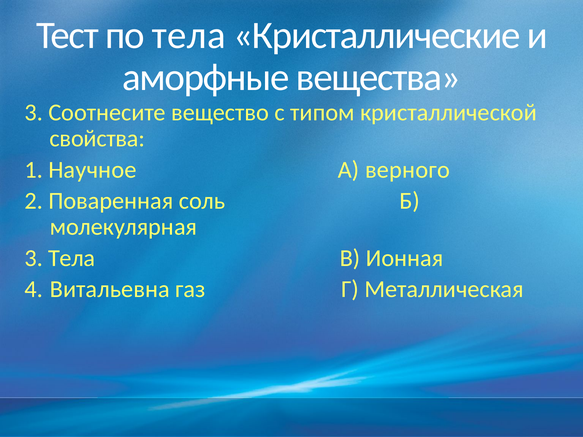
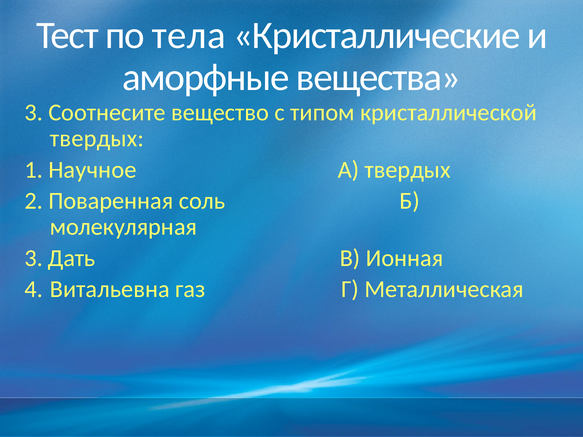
свойства at (97, 139): свойства -> твердых
А верного: верного -> твердых
3 Тела: Тела -> Дать
